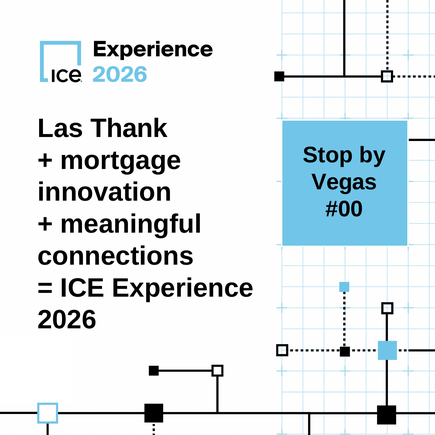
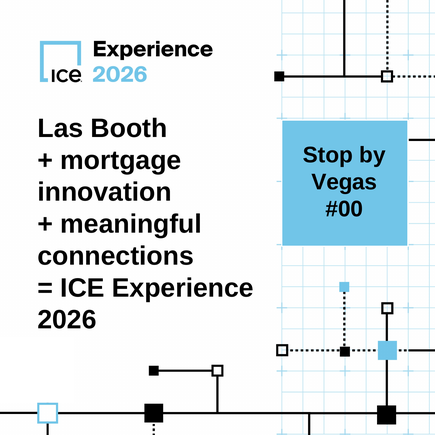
Thank: Thank -> Booth
